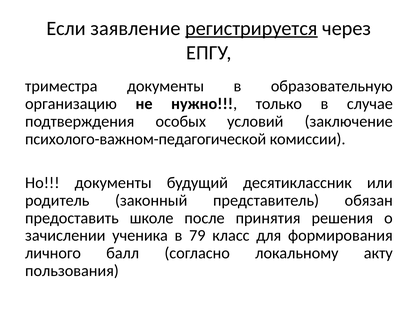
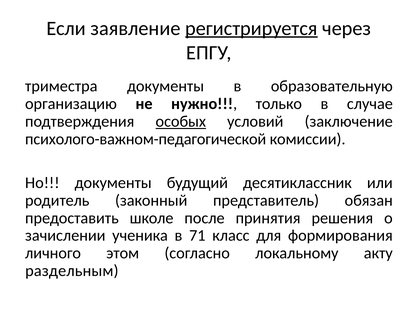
особых underline: none -> present
79: 79 -> 71
балл: балл -> этом
пользования: пользования -> раздельным
